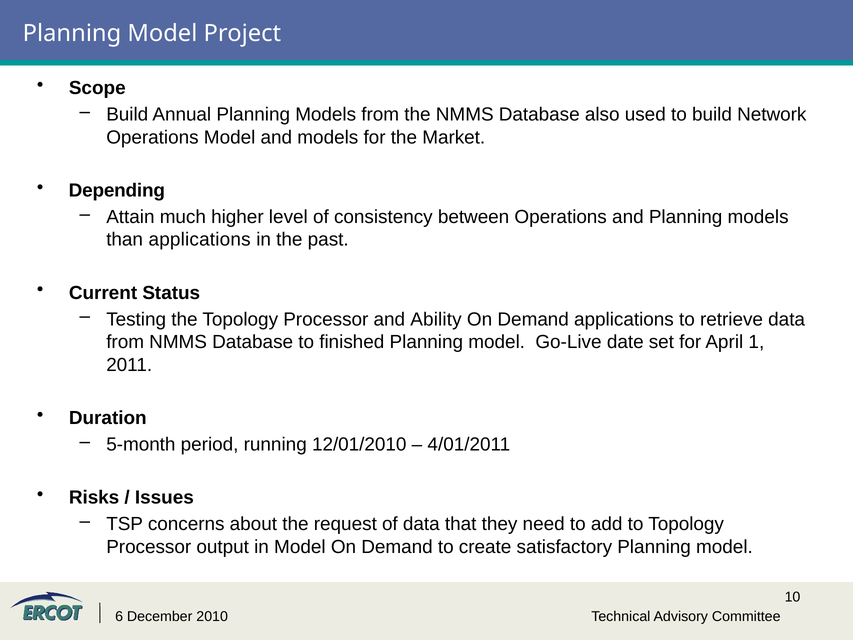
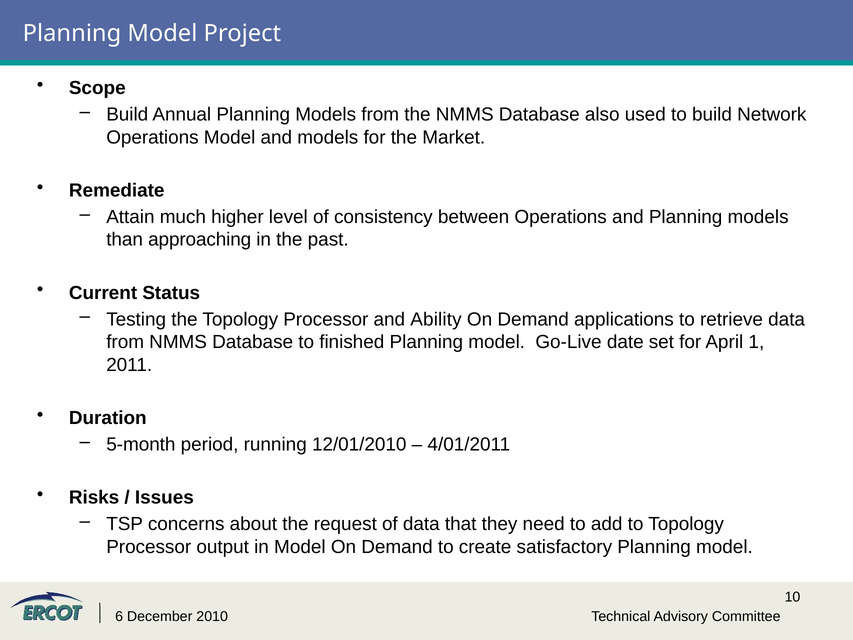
Depending: Depending -> Remediate
than applications: applications -> approaching
